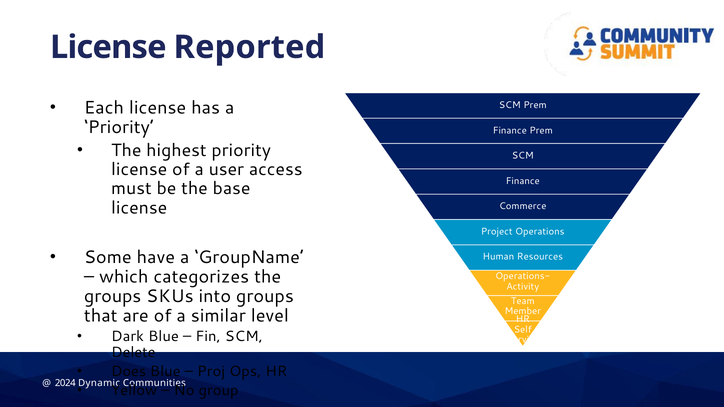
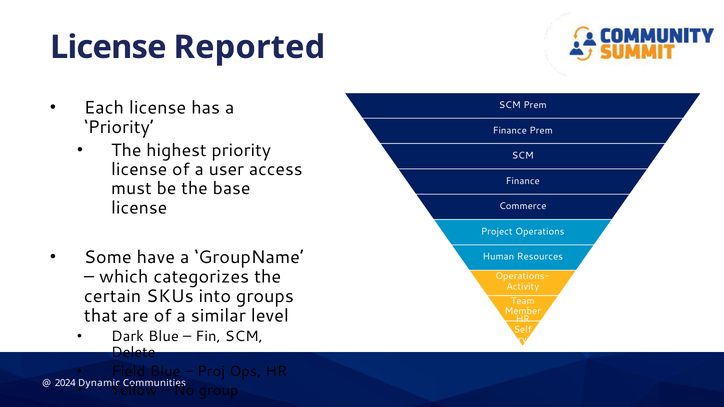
groups at (113, 296): groups -> certain
Does: Does -> Field
